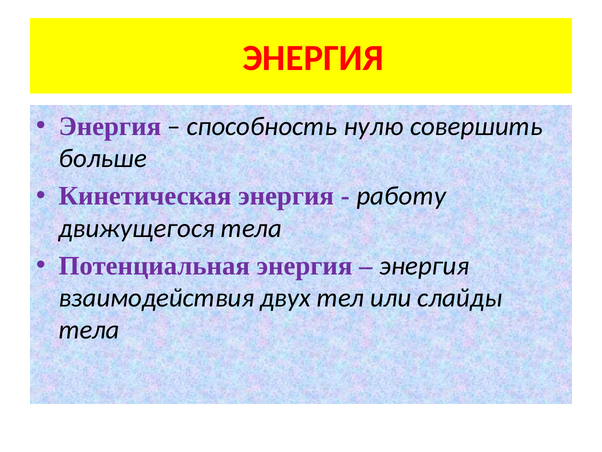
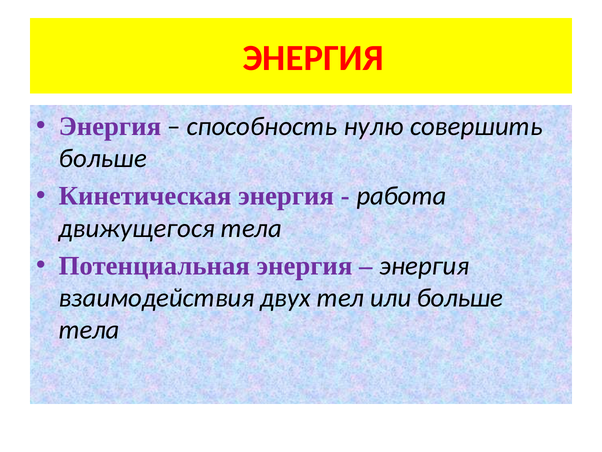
работу: работу -> работа
или слайды: слайды -> больше
